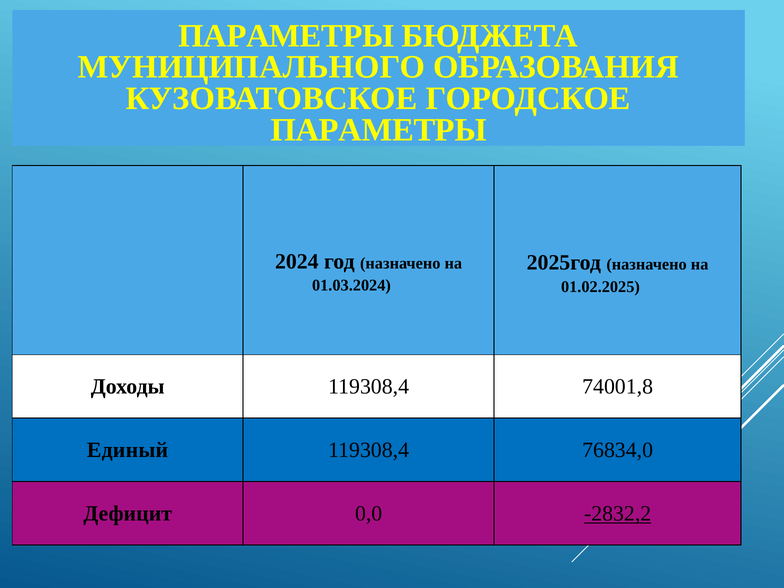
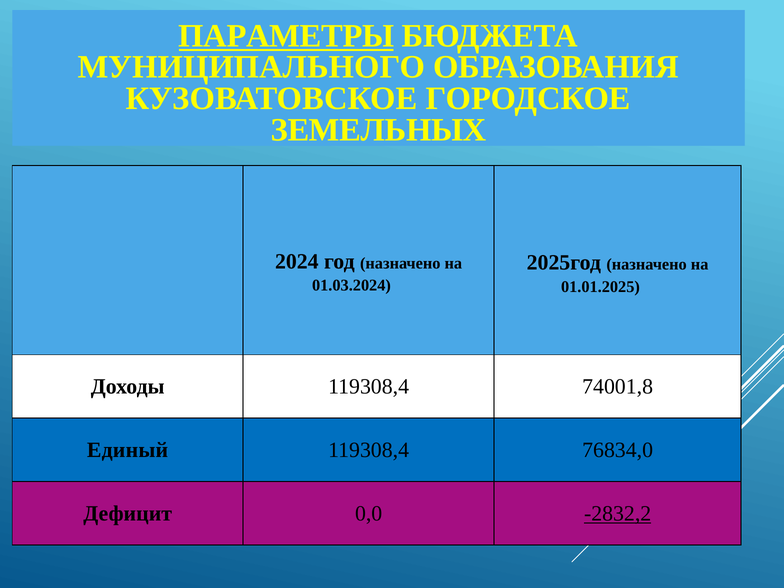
ПАРАМЕТРЫ at (286, 36) underline: none -> present
ПАРАМЕТРЫ at (379, 130): ПАРАМЕТРЫ -> ЗЕМЕЛЬНЫХ
01.02.2025: 01.02.2025 -> 01.01.2025
